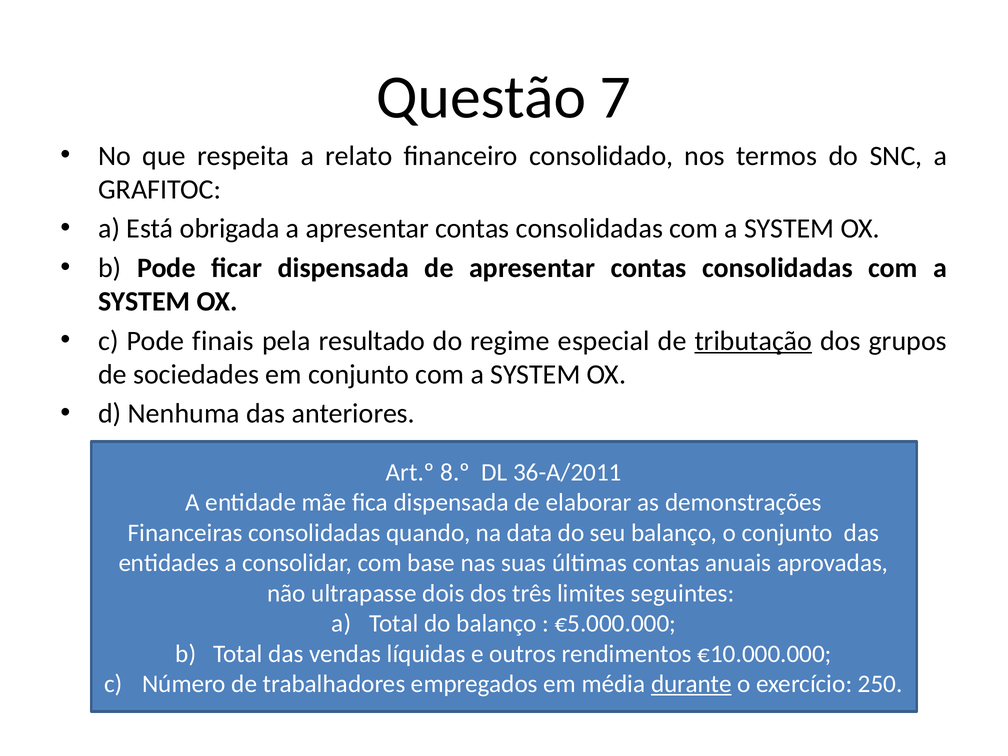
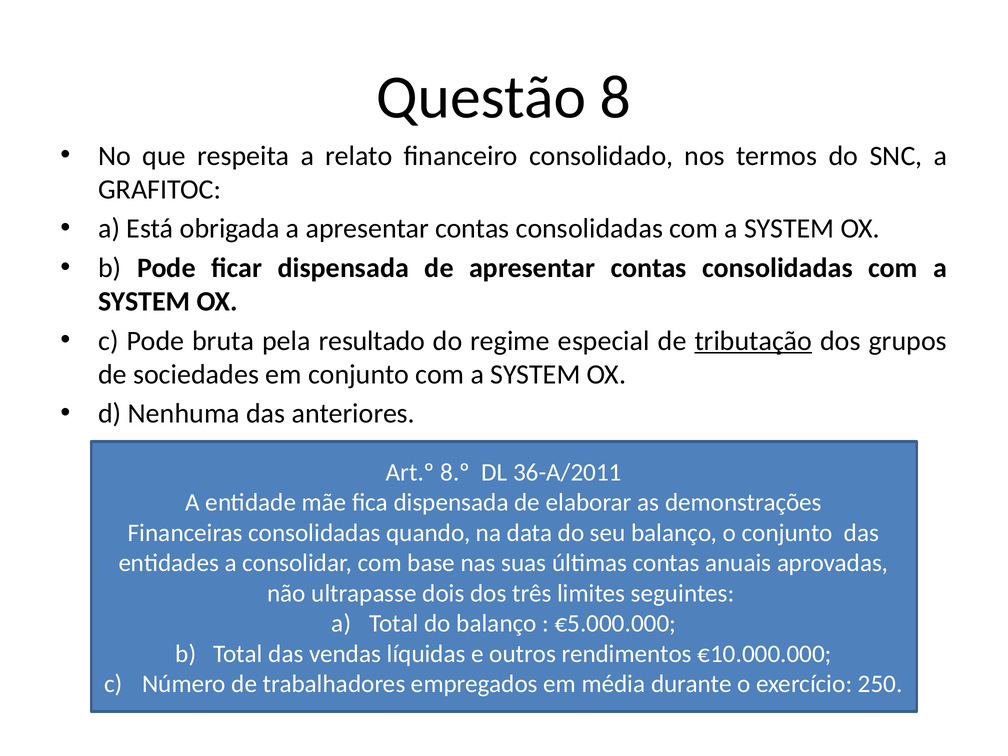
7: 7 -> 8
finais: finais -> bruta
durante underline: present -> none
